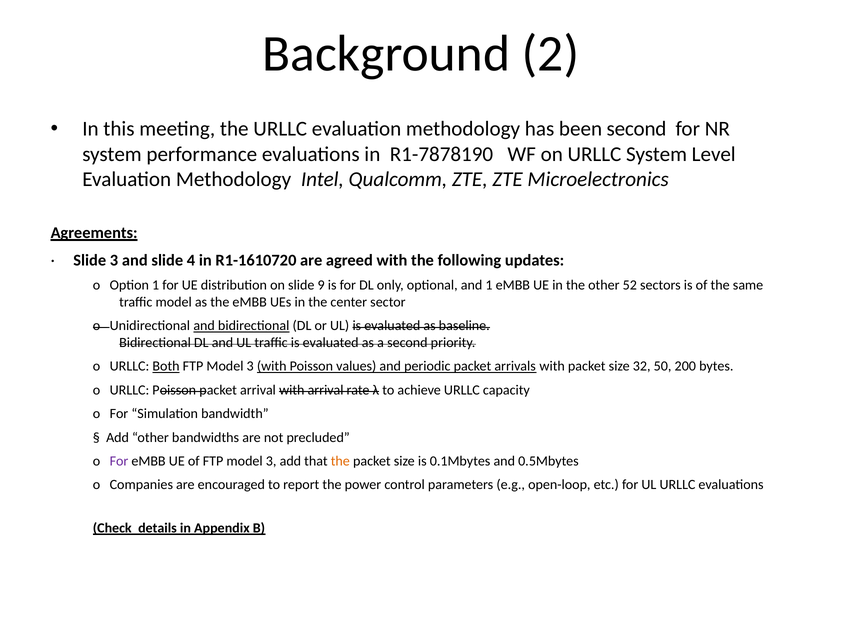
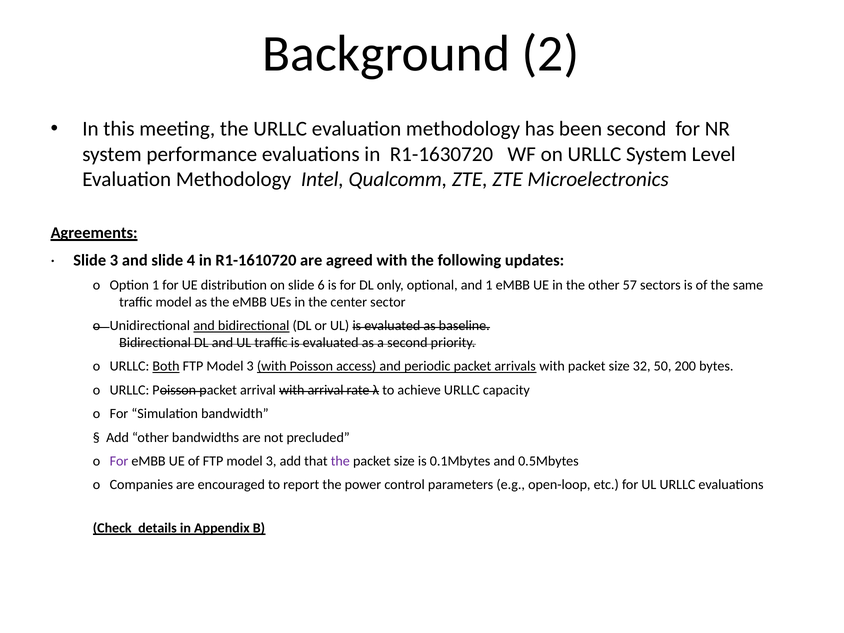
R1-7878190: R1-7878190 -> R1-1630720
9: 9 -> 6
52: 52 -> 57
values: values -> access
the at (340, 461) colour: orange -> purple
